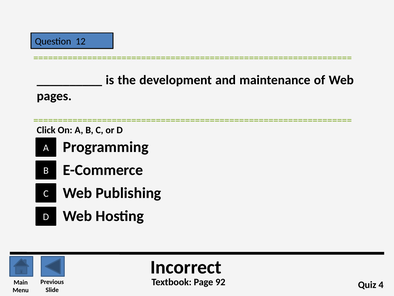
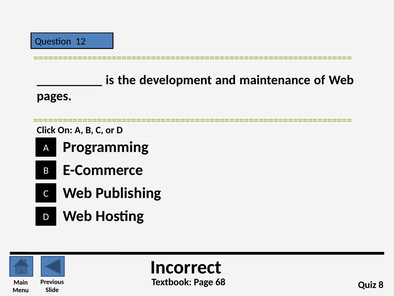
92: 92 -> 68
4: 4 -> 8
